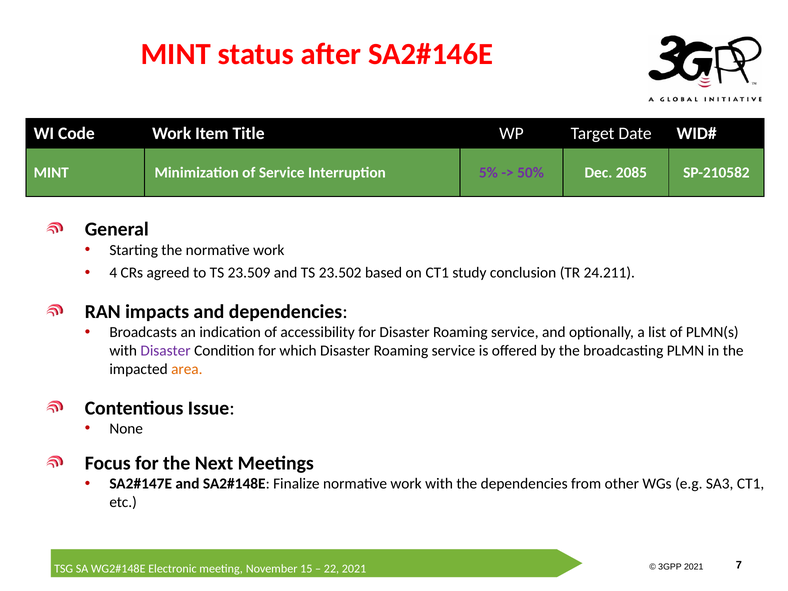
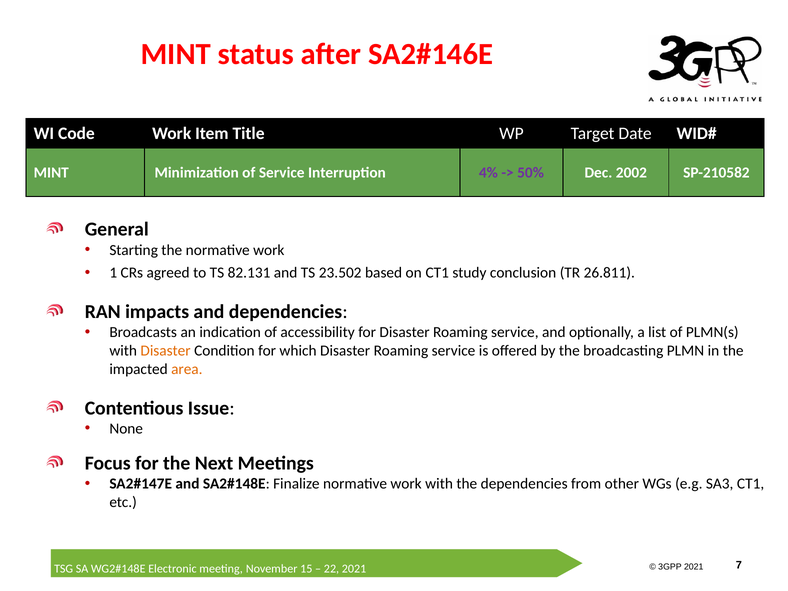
5%: 5% -> 4%
2085: 2085 -> 2002
4: 4 -> 1
23.509: 23.509 -> 82.131
24.211: 24.211 -> 26.811
Disaster at (166, 351) colour: purple -> orange
